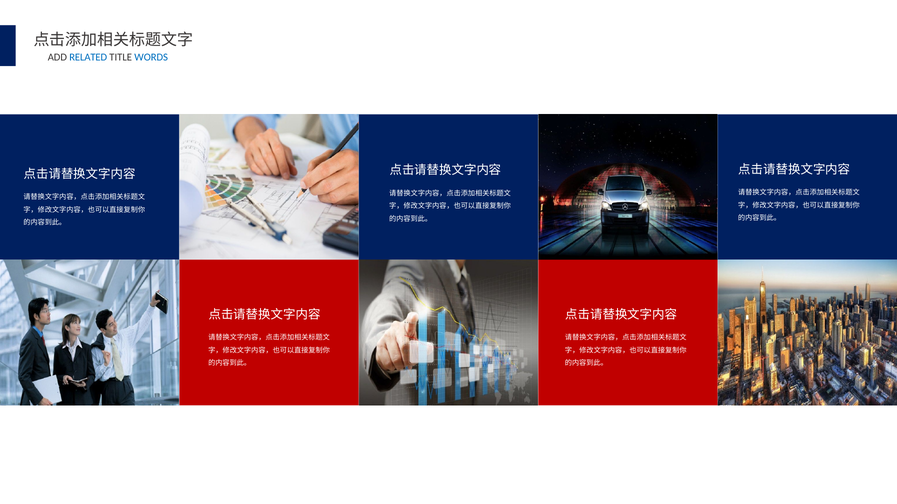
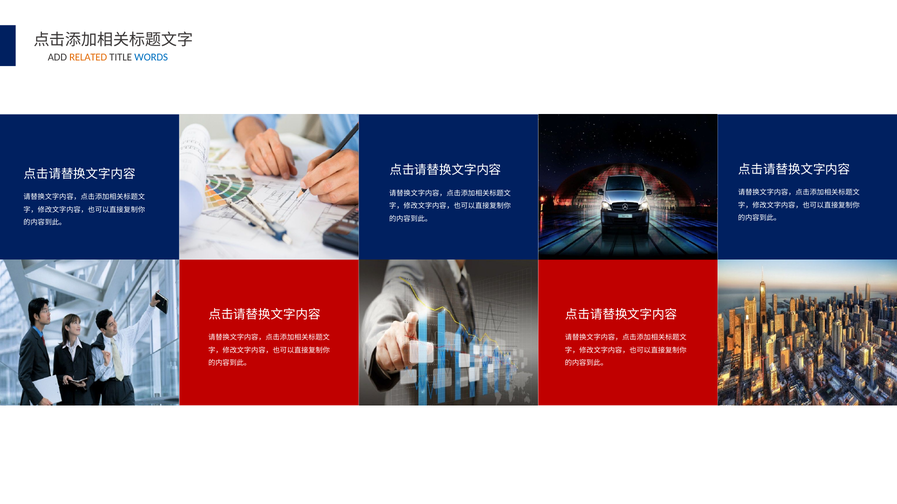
RELATED colour: blue -> orange
